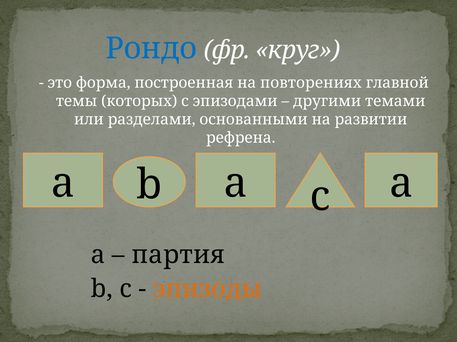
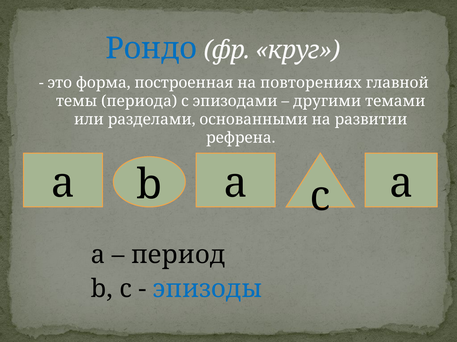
которых: которых -> периода
партия: партия -> период
эпизоды colour: orange -> blue
